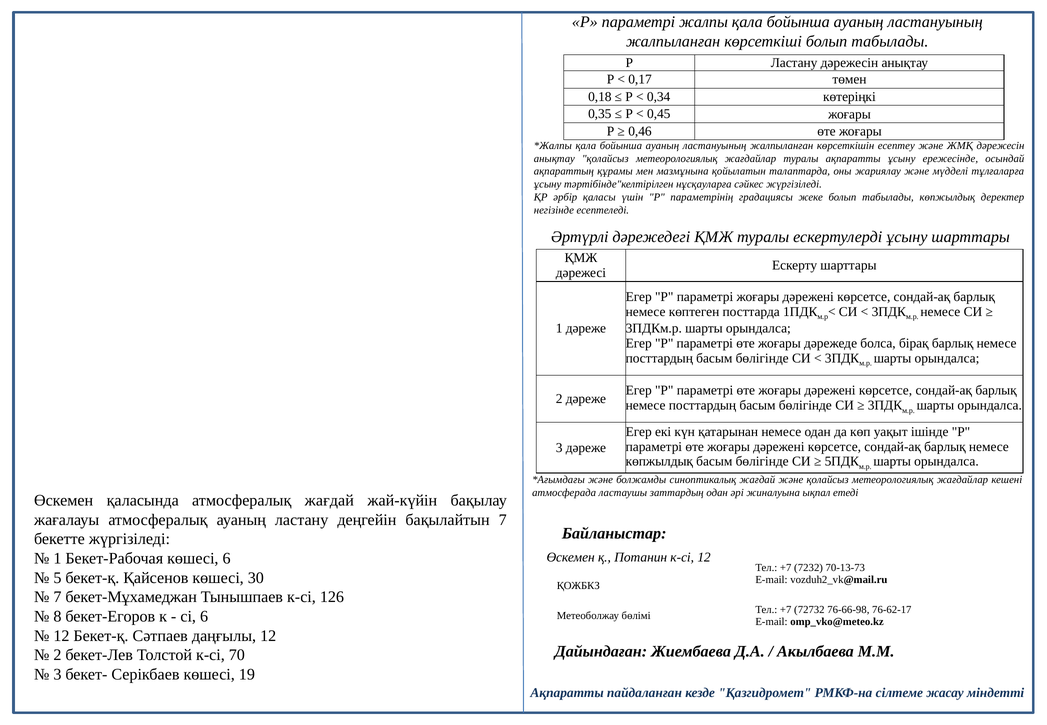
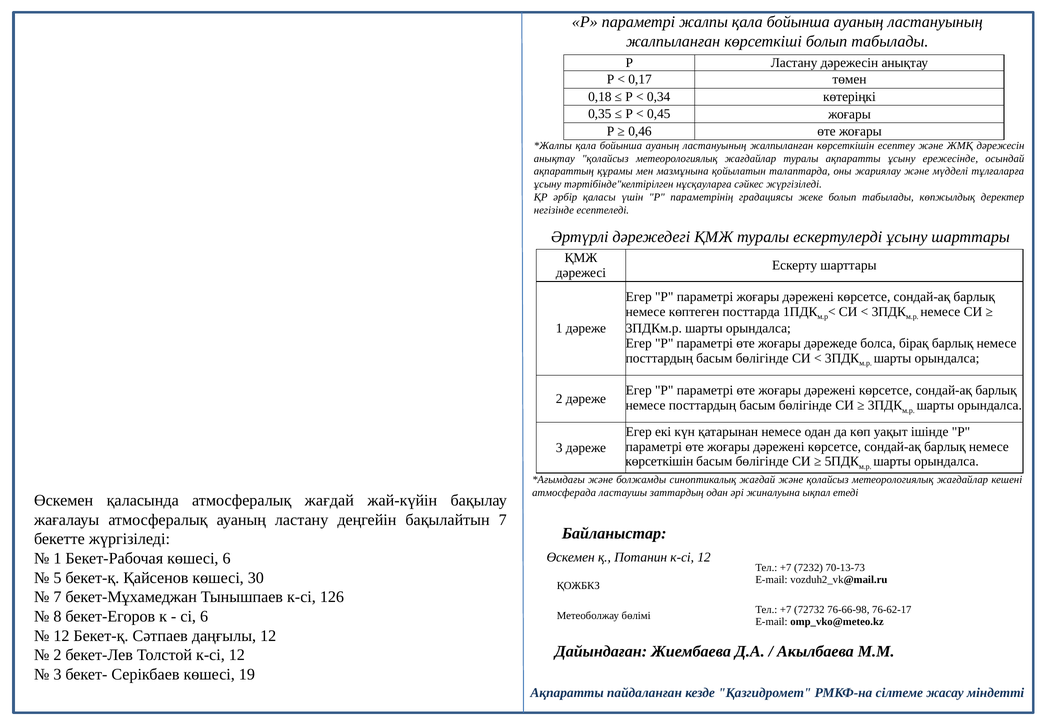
көпжылдық at (659, 461): көпжылдық -> көрсеткішін
Толстой к-сі 70: 70 -> 12
